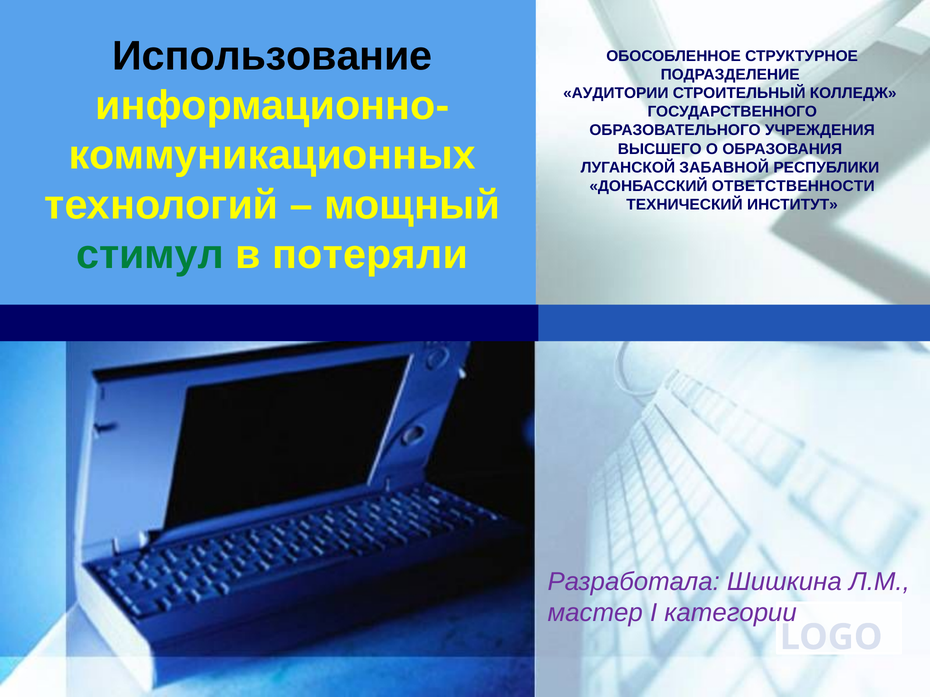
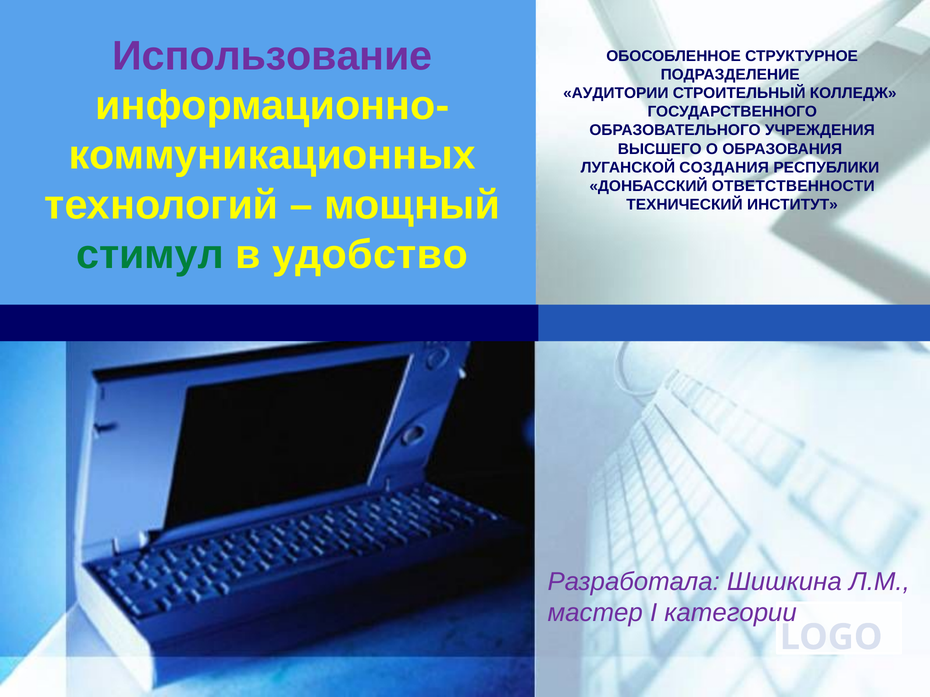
Использование colour: black -> purple
ЗАБАВНОЙ: ЗАБАВНОЙ -> СОЗДАНИЯ
потеряли: потеряли -> удобство
